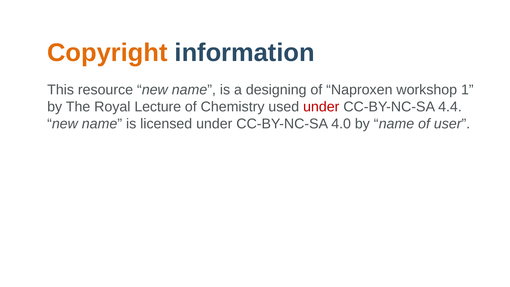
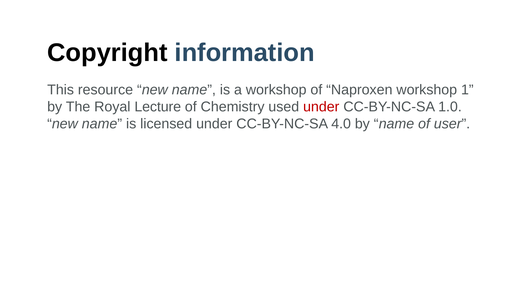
Copyright colour: orange -> black
a designing: designing -> workshop
4.4: 4.4 -> 1.0
